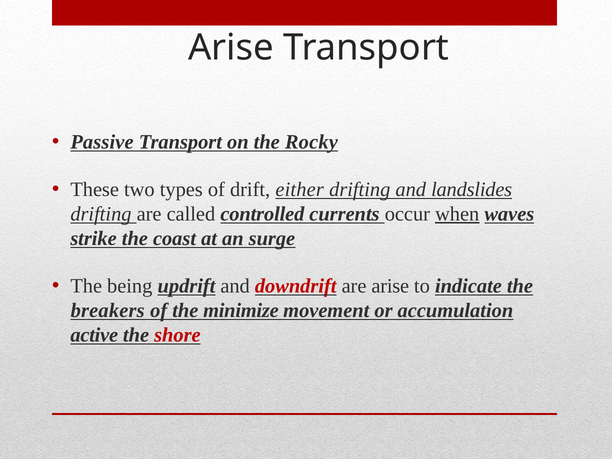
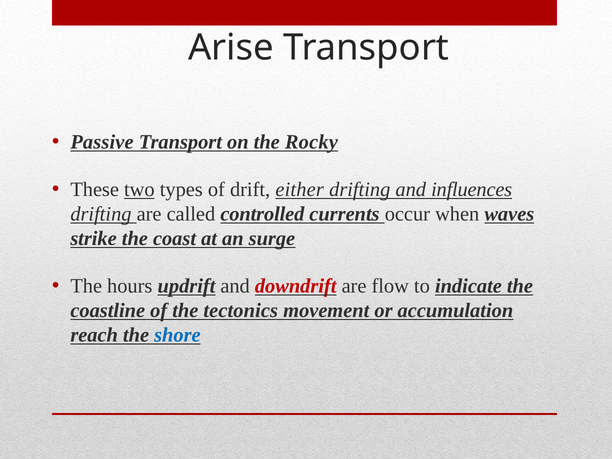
two underline: none -> present
landslides: landslides -> influences
when underline: present -> none
being: being -> hours
are arise: arise -> flow
breakers: breakers -> coastline
minimize: minimize -> tectonics
active: active -> reach
shore colour: red -> blue
